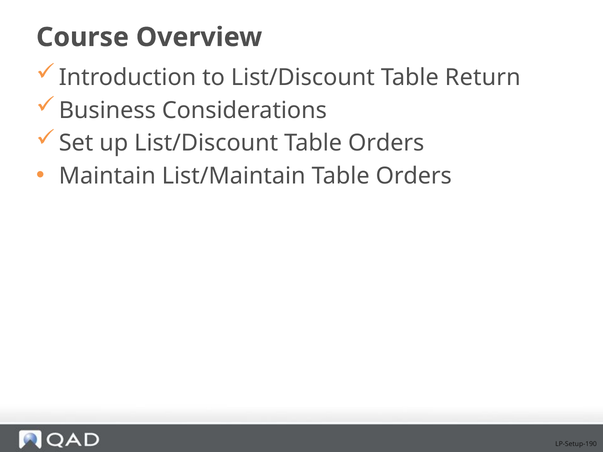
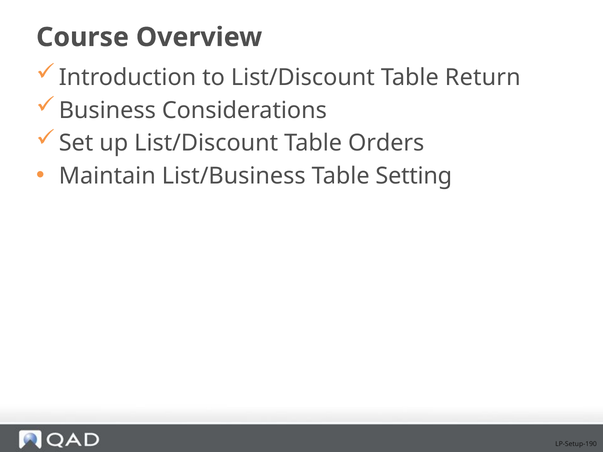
List/Maintain: List/Maintain -> List/Business
Orders at (414, 176): Orders -> Setting
